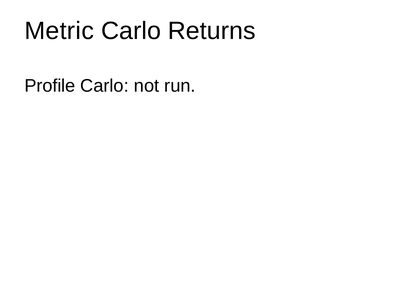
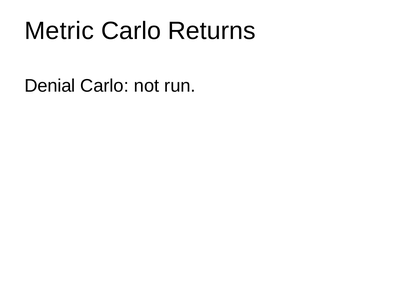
Profile: Profile -> Denial
